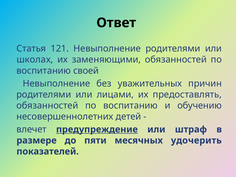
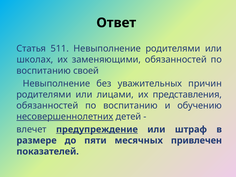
121: 121 -> 511
предоставлять: предоставлять -> представления
несовершеннолетних underline: none -> present
удочерить: удочерить -> привлечен
